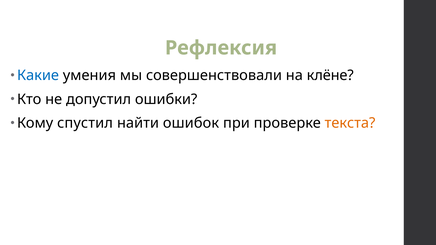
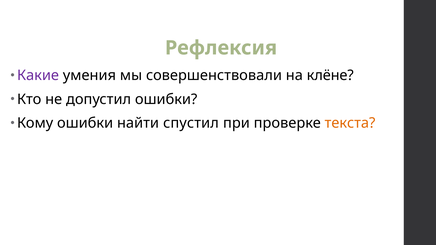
Какие colour: blue -> purple
Кому спустил: спустил -> ошибки
ошибок: ошибок -> спустил
